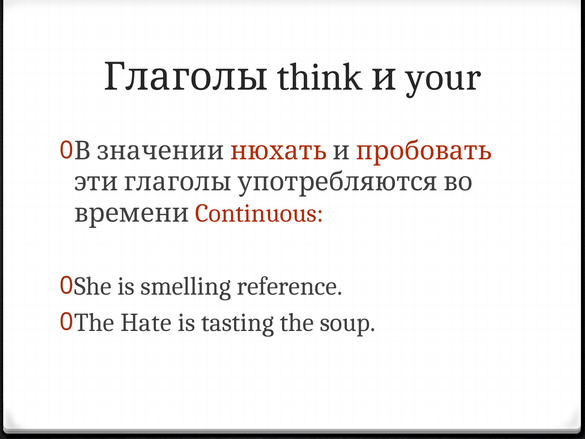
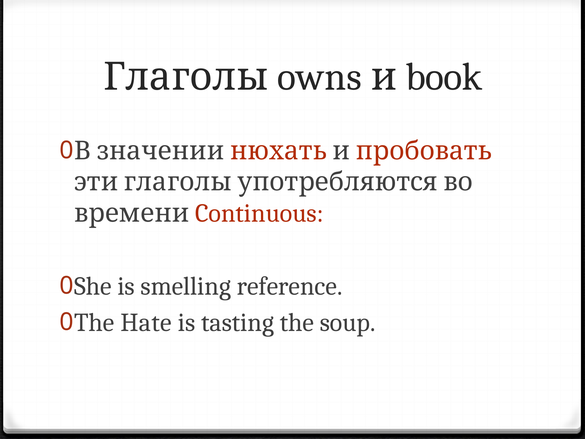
think: think -> owns
your: your -> book
